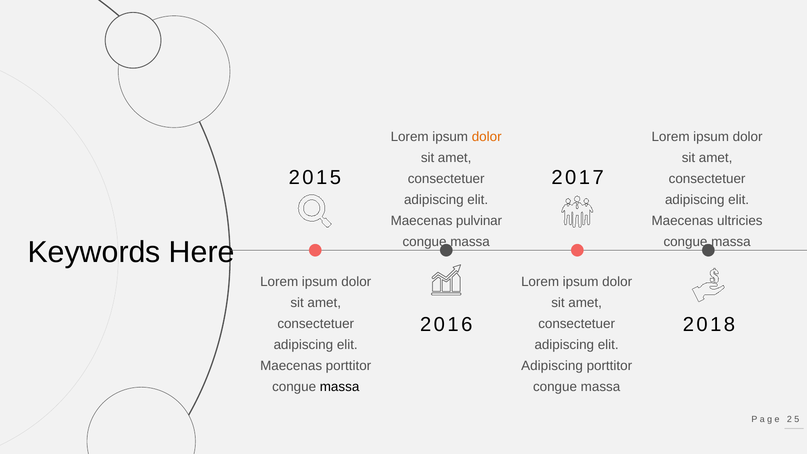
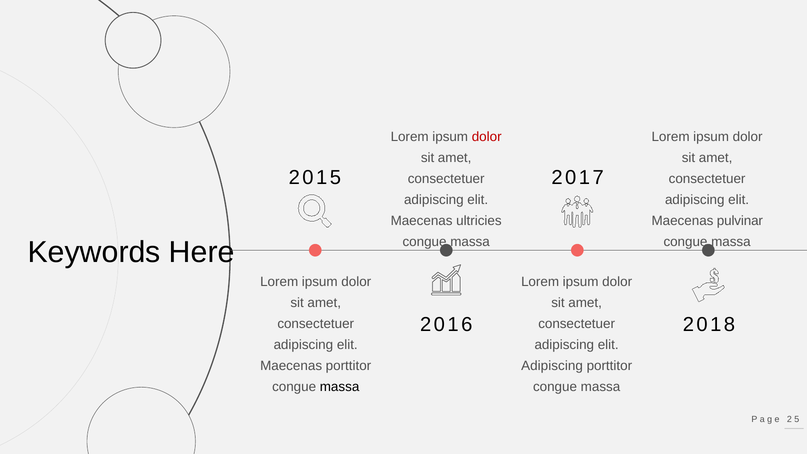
dolor at (487, 137) colour: orange -> red
pulvinar: pulvinar -> ultricies
ultricies: ultricies -> pulvinar
